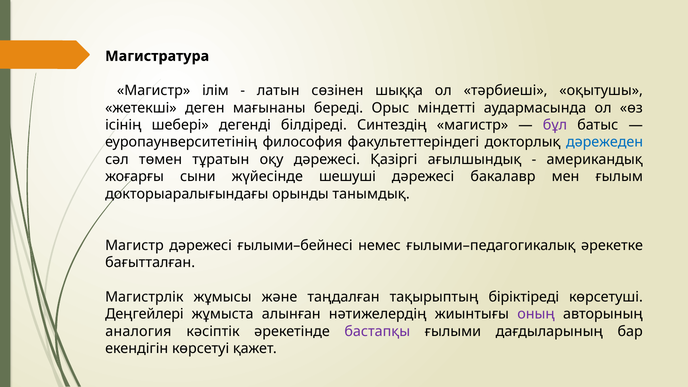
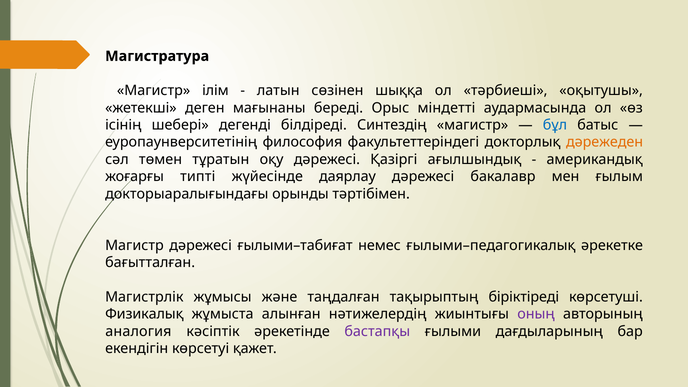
бұл colour: purple -> blue
дәрежеден colour: blue -> orange
сыни: сыни -> типті
шешуші: шешуші -> даярлау
танымдық: танымдық -> тәртібімен
ғылыми–бейнесі: ғылыми–бейнесі -> ғылыми–табиғат
Деңгейлері: Деңгейлері -> Физикалық
